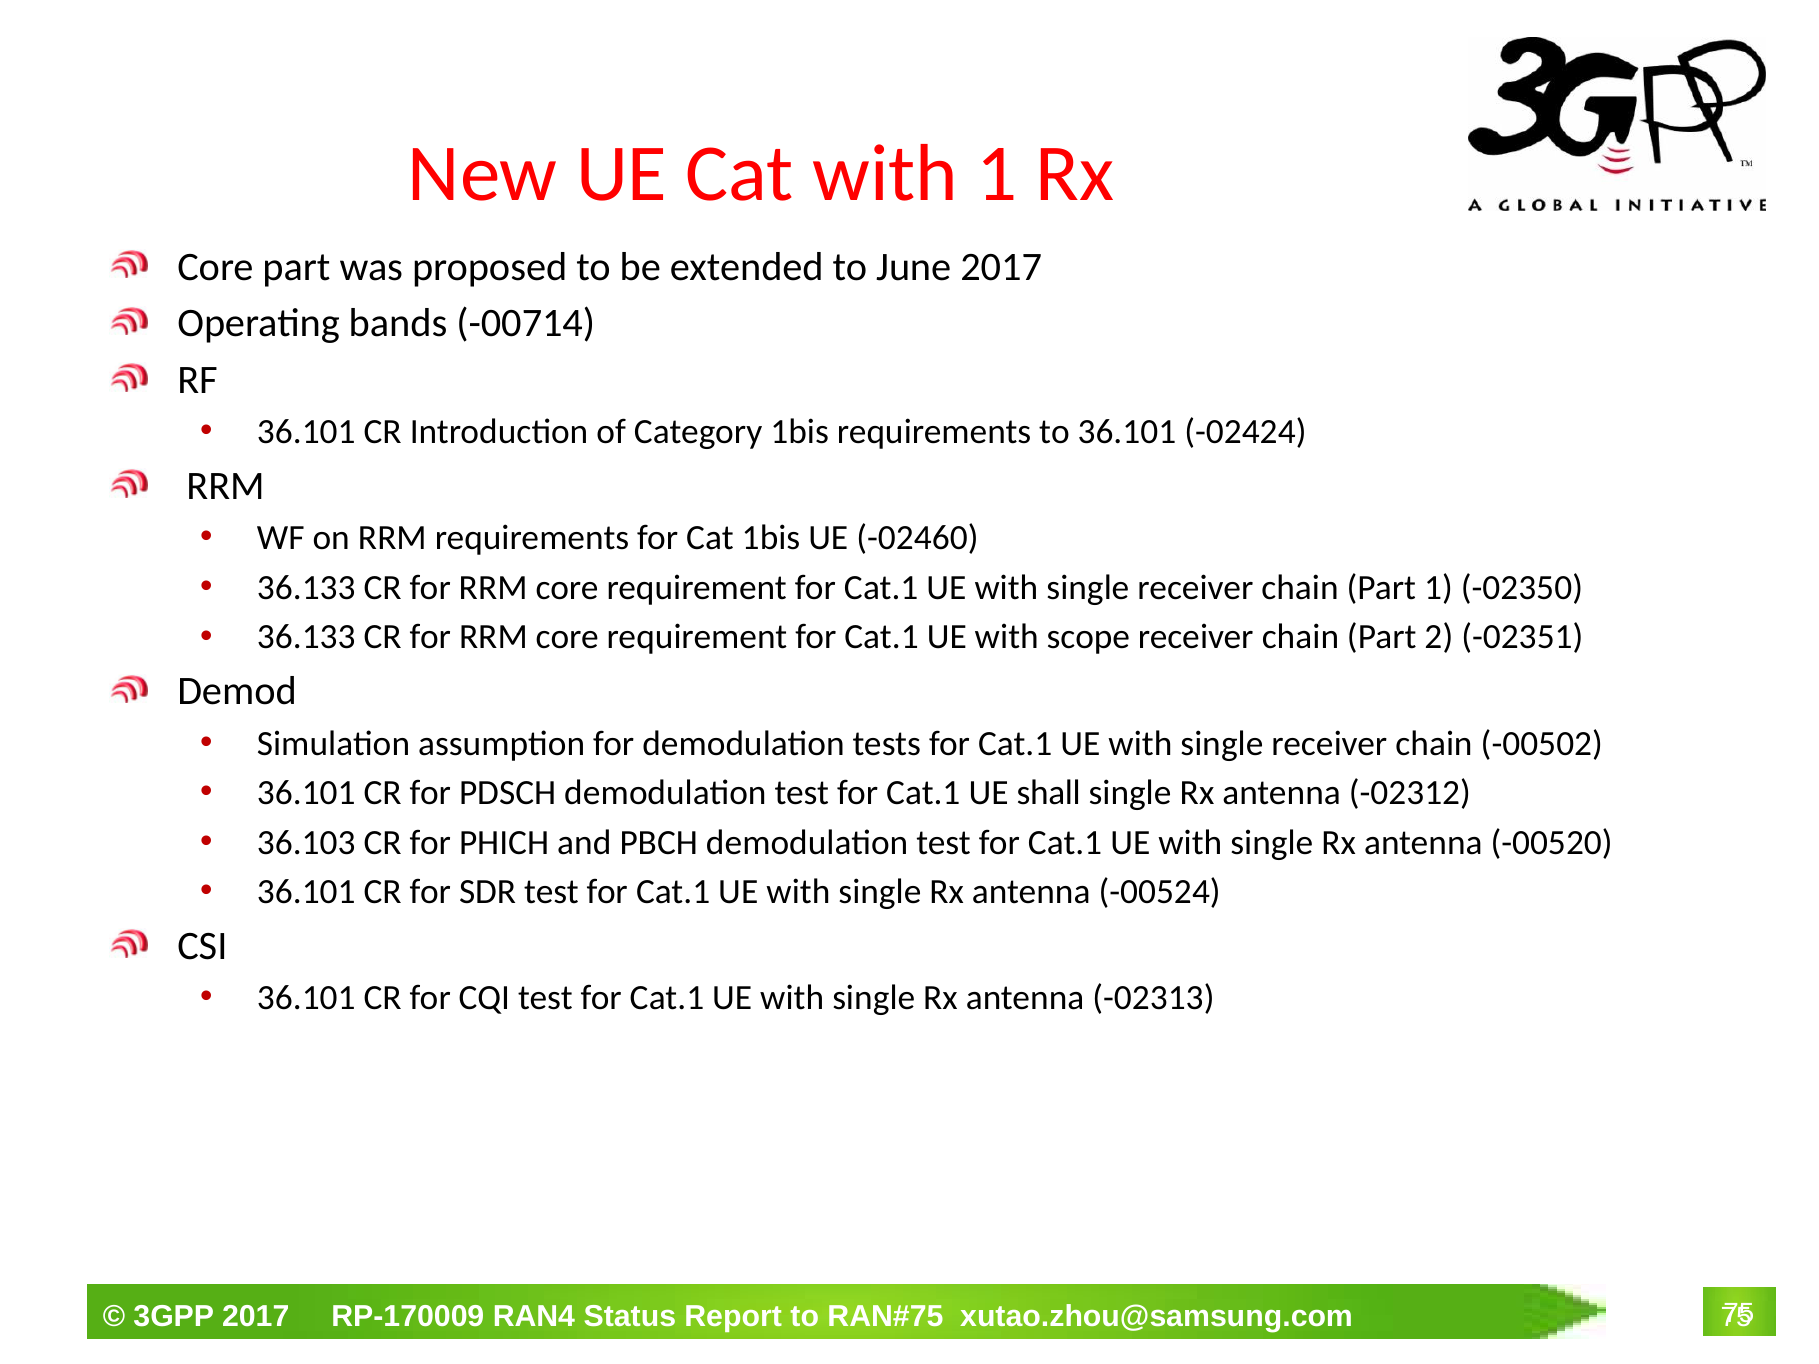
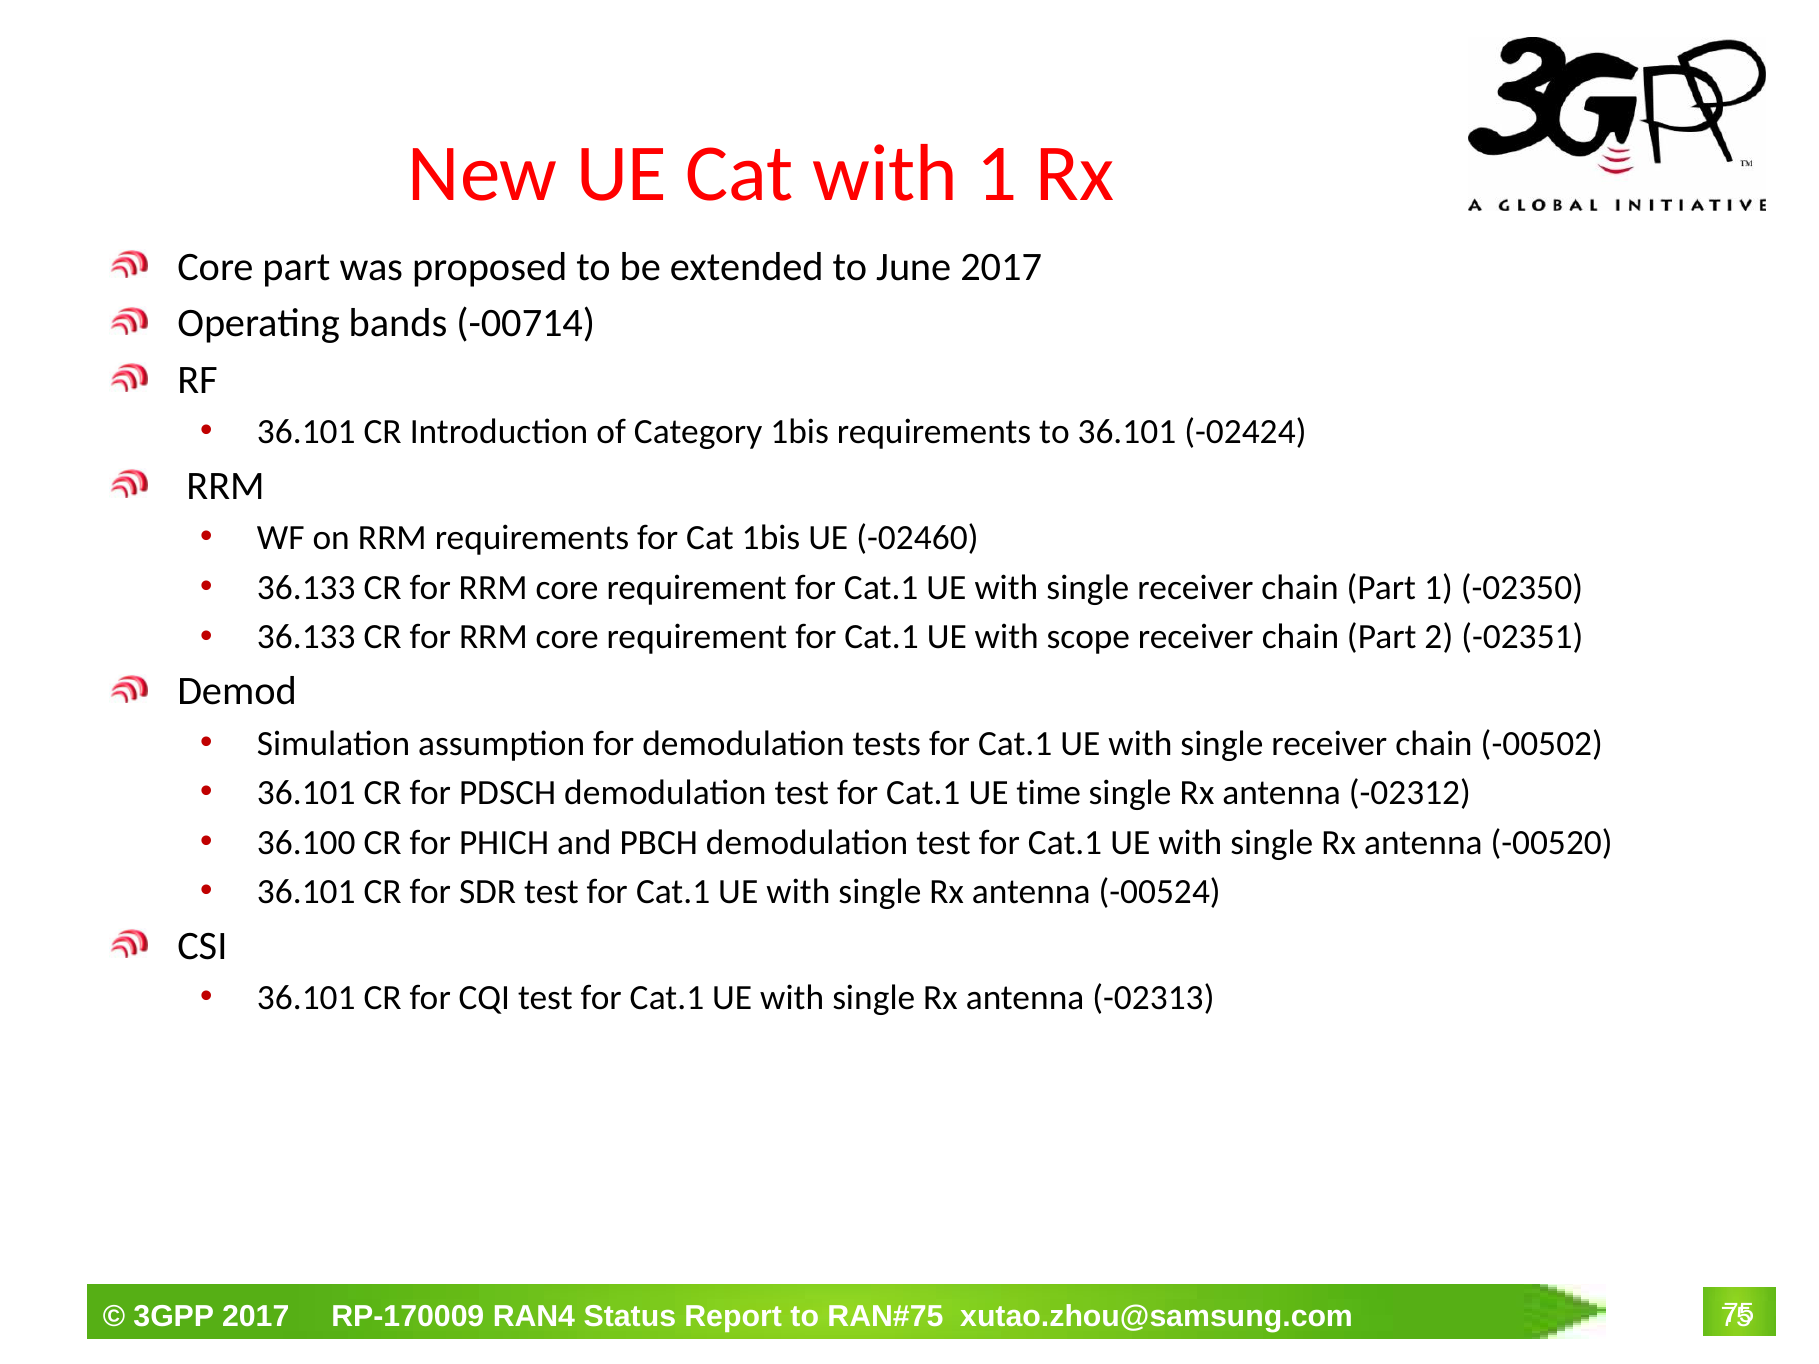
shall: shall -> time
36.103: 36.103 -> 36.100
